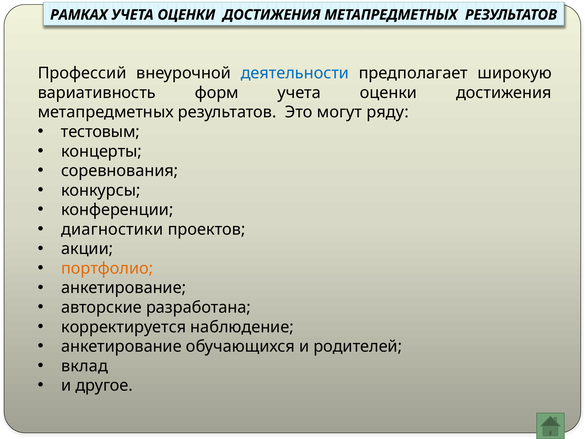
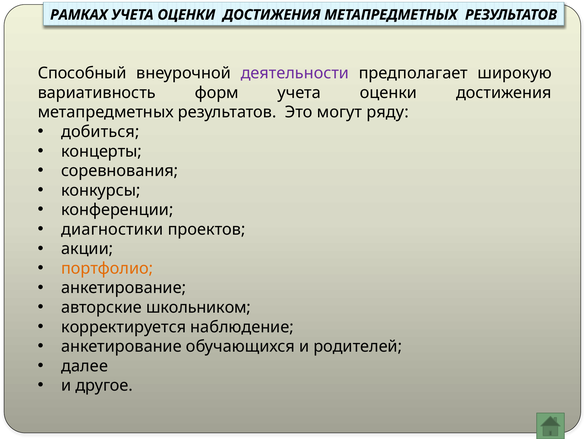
Профессий: Профессий -> Способный
деятельности colour: blue -> purple
тестовым: тестовым -> добиться
разработана: разработана -> школьником
вклад: вклад -> далее
